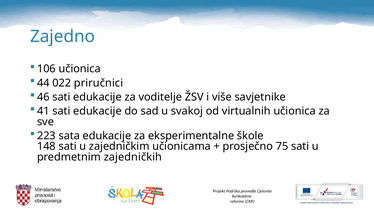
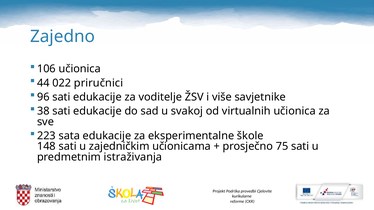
46: 46 -> 96
41: 41 -> 38
zajedničkih: zajedničkih -> istraživanja
